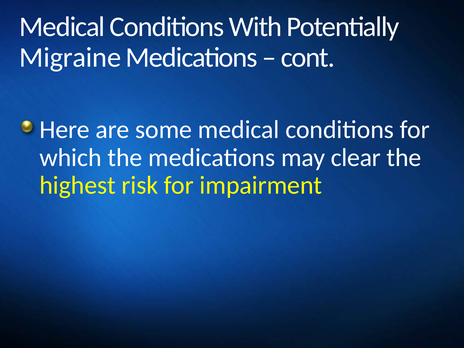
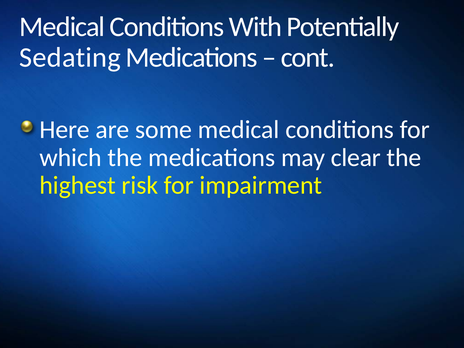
Migraine: Migraine -> Sedating
